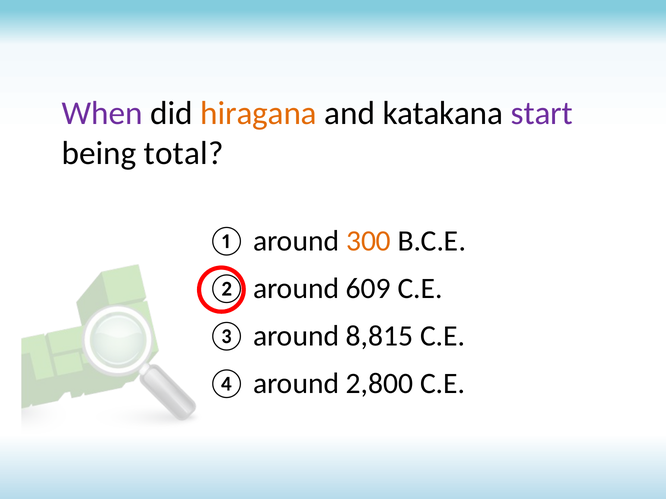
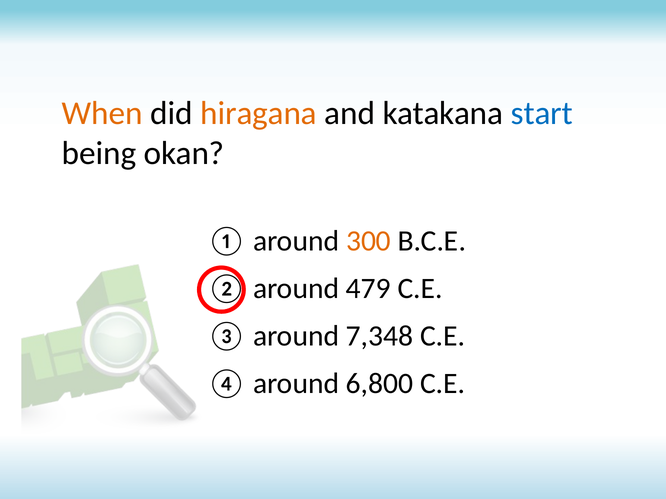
When colour: purple -> orange
start colour: purple -> blue
total: total -> okan
609: 609 -> 479
8,815: 8,815 -> 7,348
2,800: 2,800 -> 6,800
